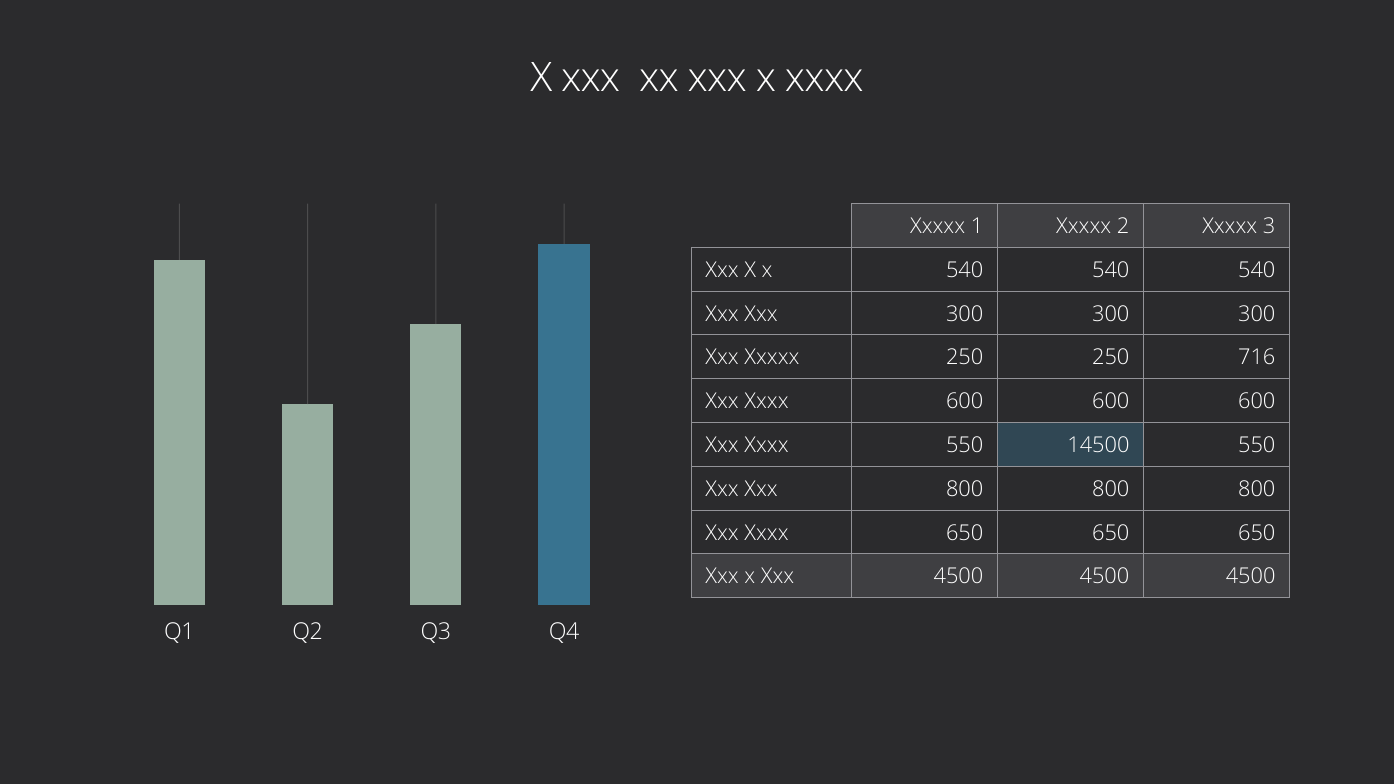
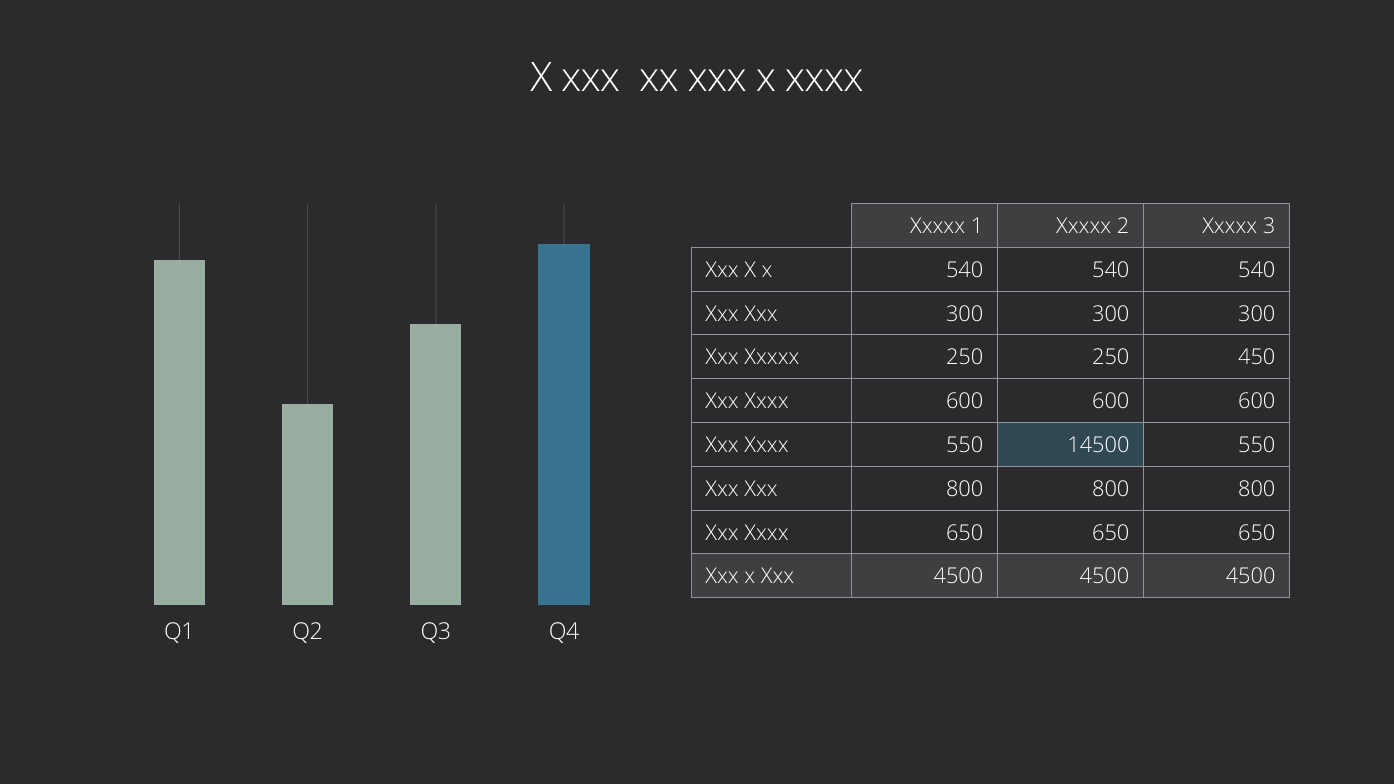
716: 716 -> 450
